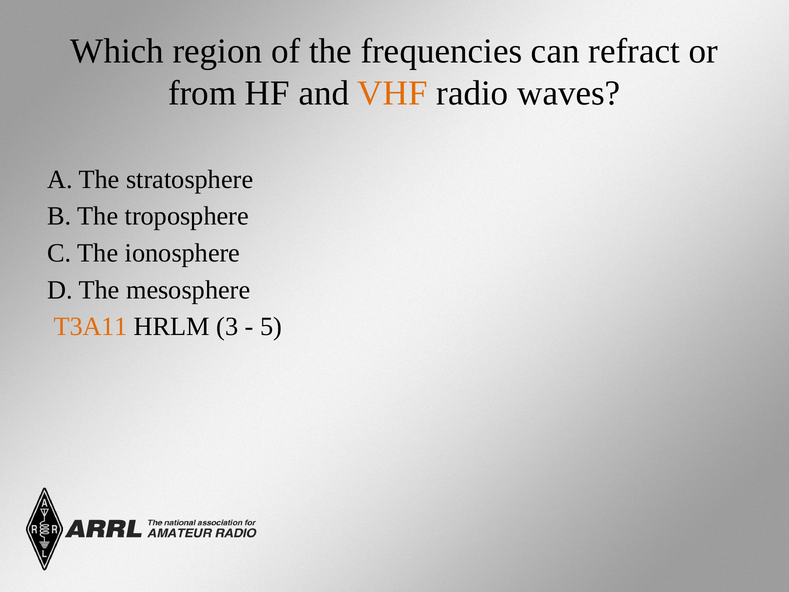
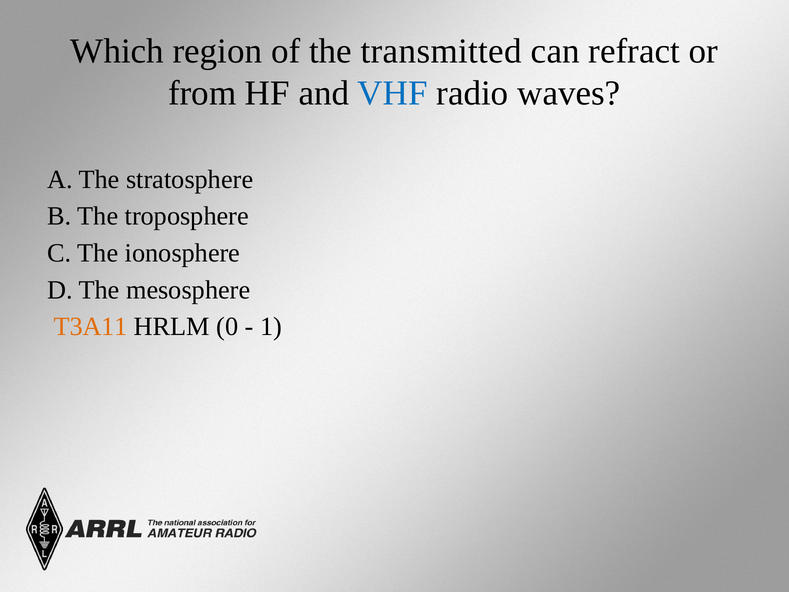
frequencies: frequencies -> transmitted
VHF colour: orange -> blue
3: 3 -> 0
5: 5 -> 1
